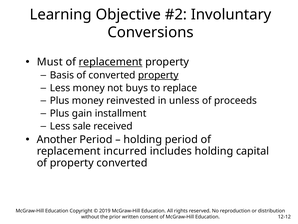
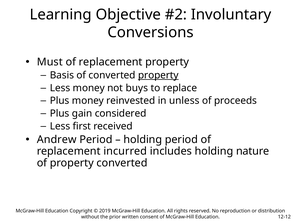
replacement at (111, 62) underline: present -> none
installment: installment -> considered
sale: sale -> first
Another: Another -> Andrew
capital: capital -> nature
